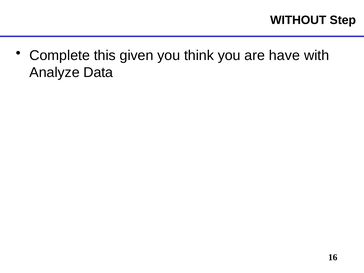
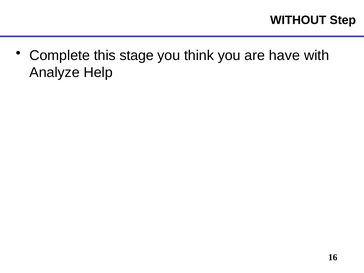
given: given -> stage
Data: Data -> Help
